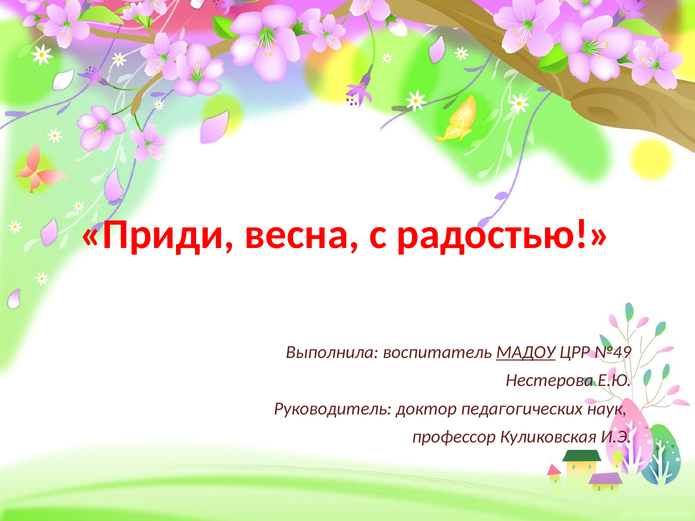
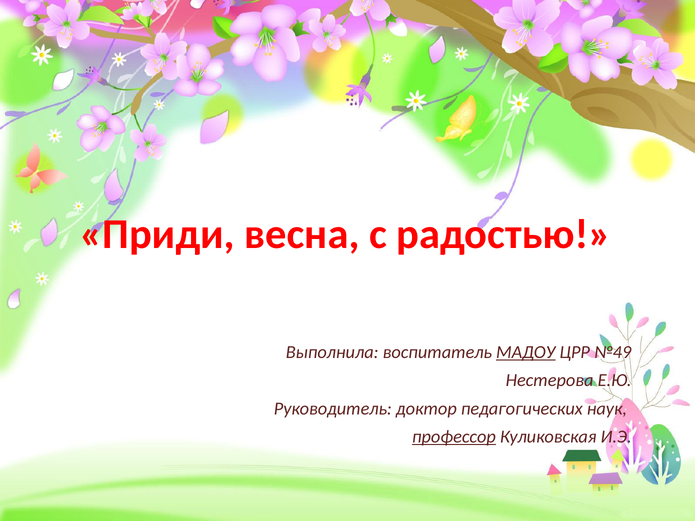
профессор underline: none -> present
